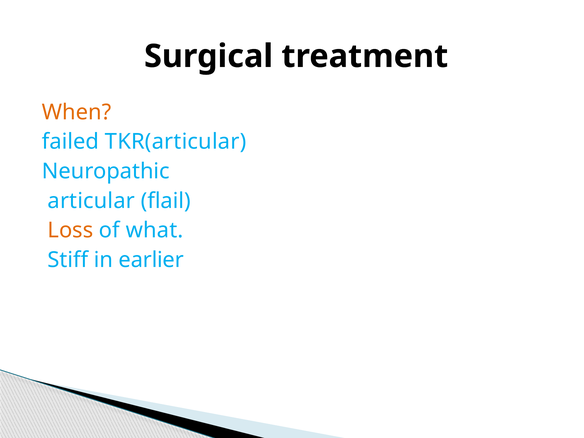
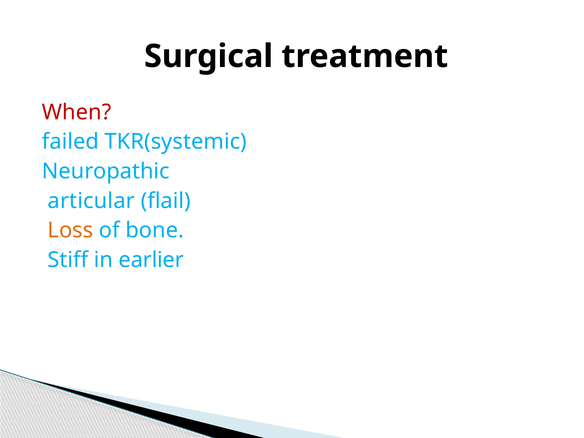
When colour: orange -> red
TKR(articular: TKR(articular -> TKR(systemic
what: what -> bone
